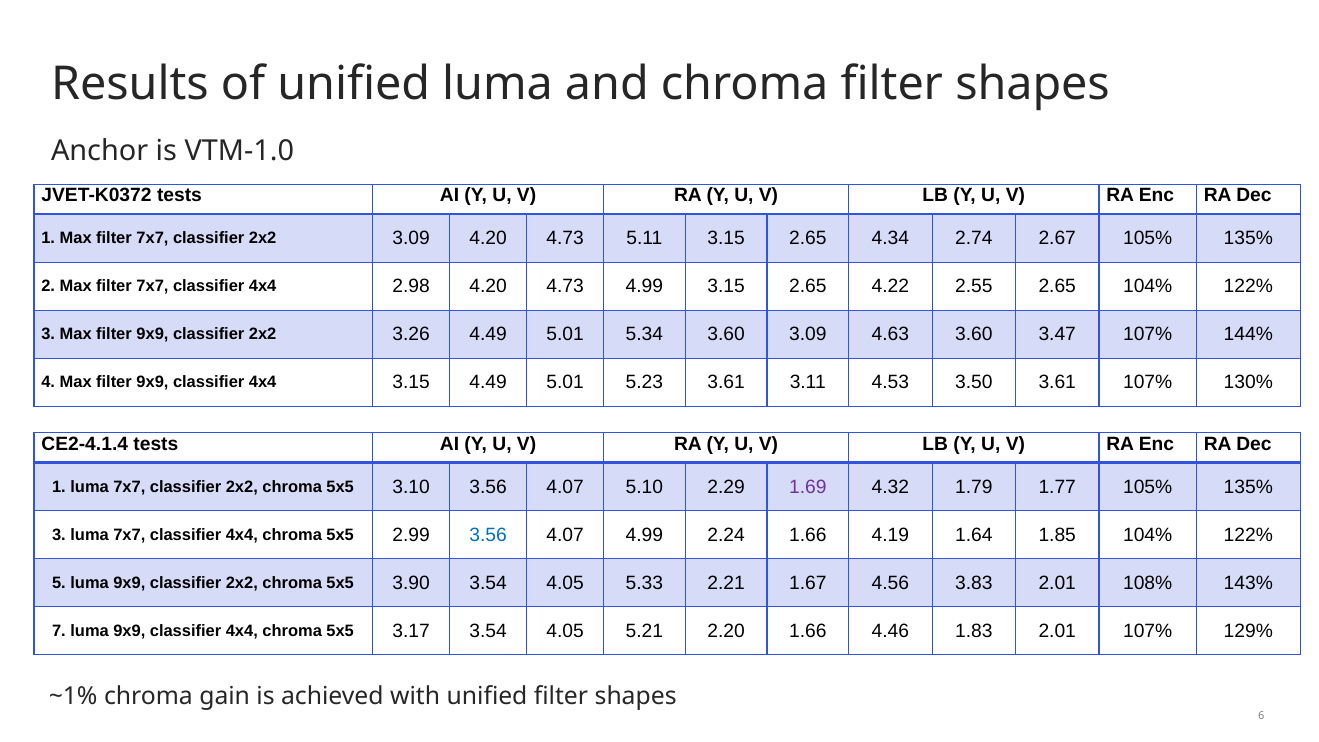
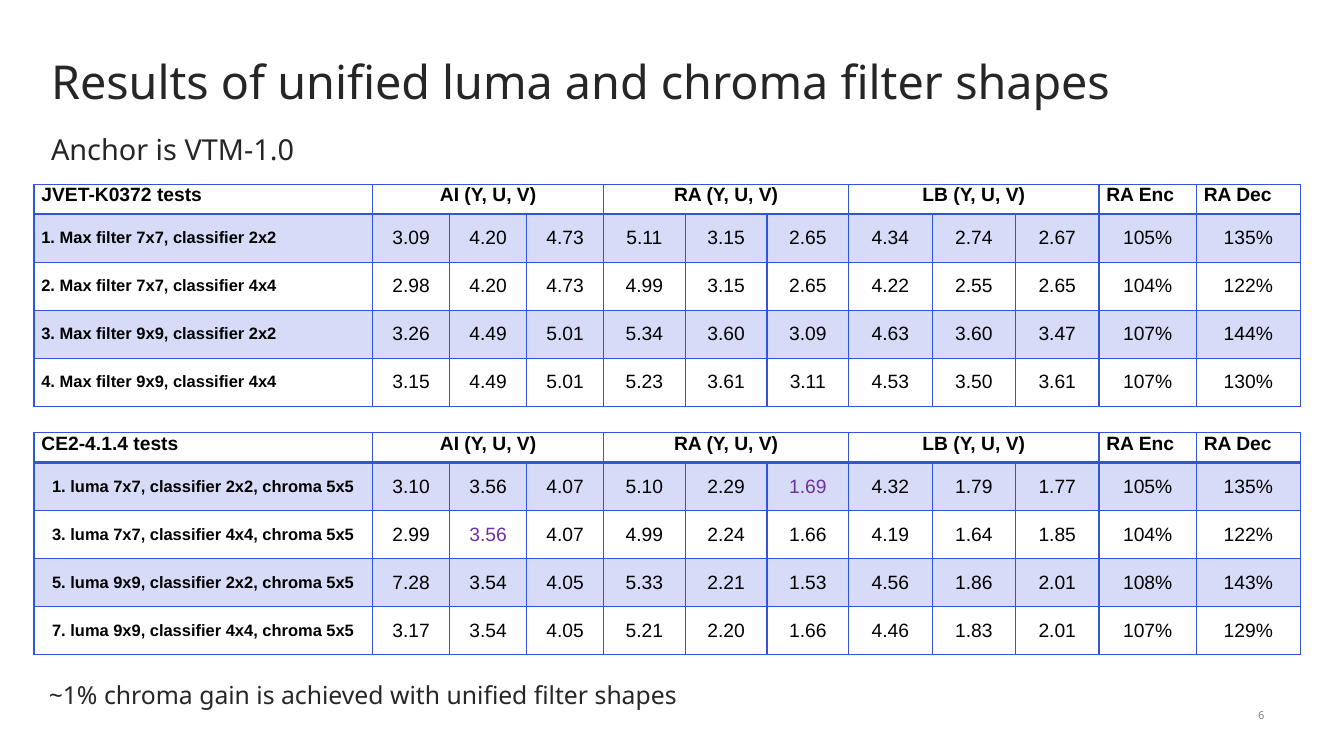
3.56 at (488, 535) colour: blue -> purple
3.90: 3.90 -> 7.28
1.67: 1.67 -> 1.53
3.83: 3.83 -> 1.86
